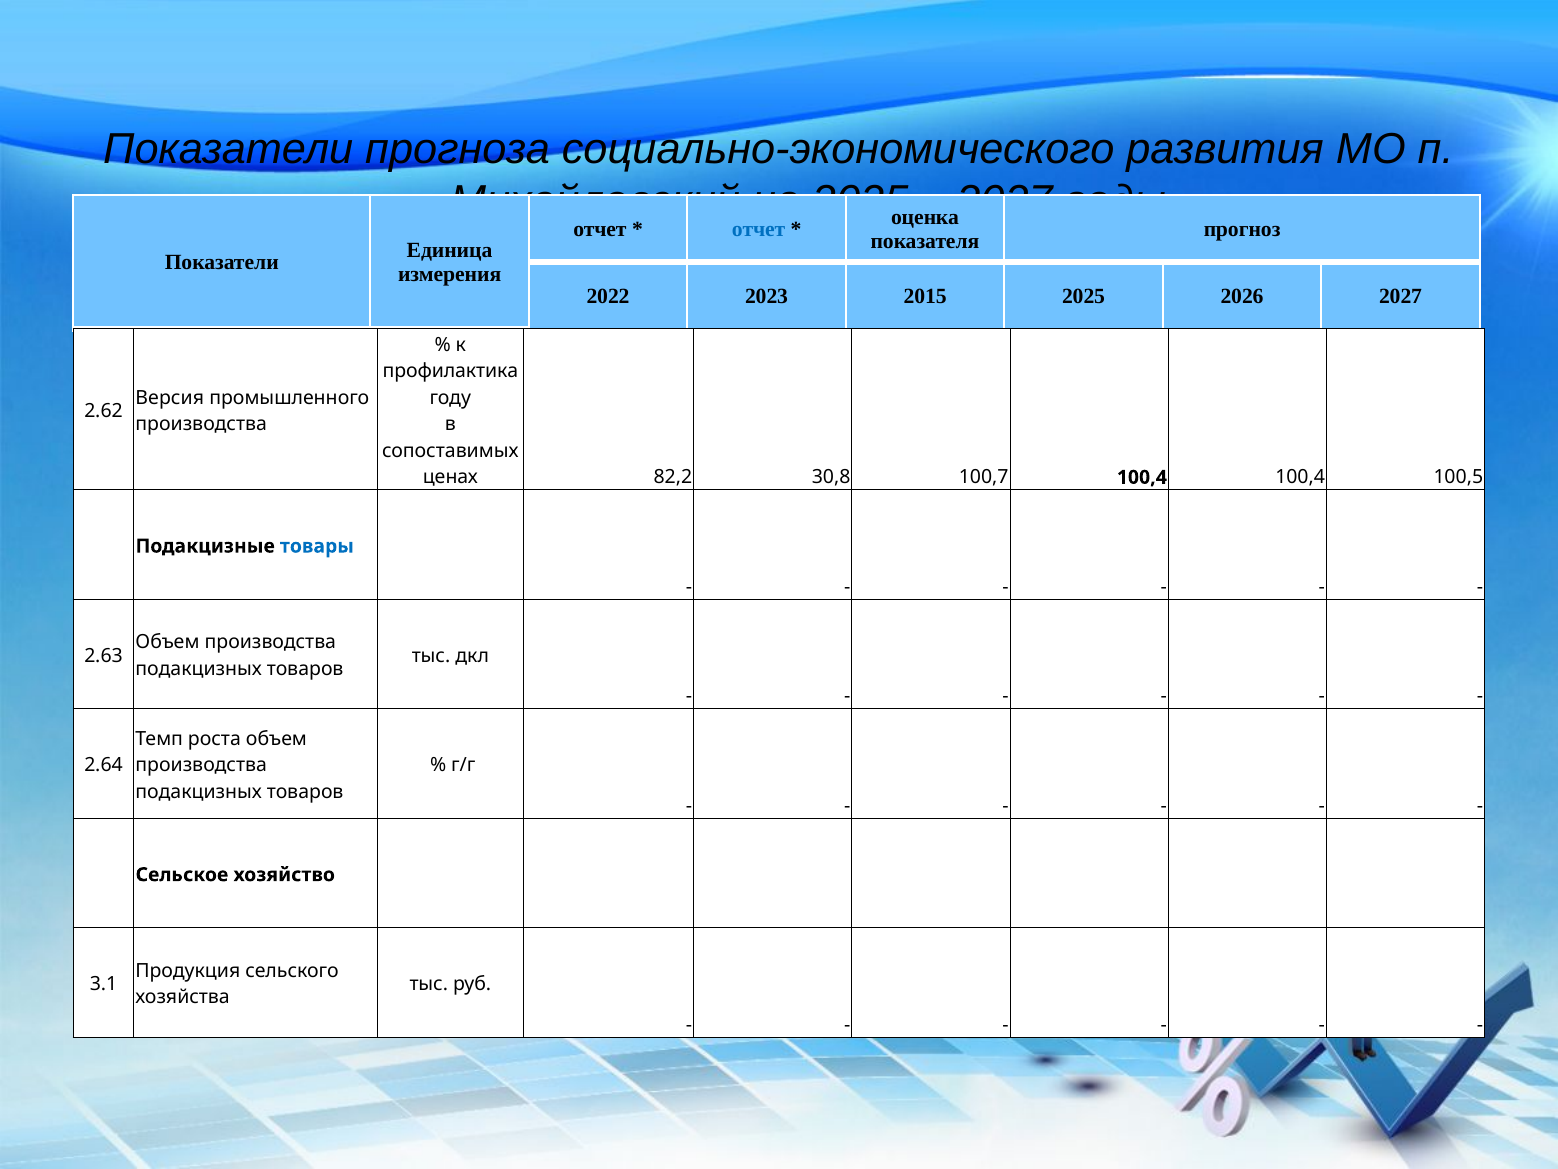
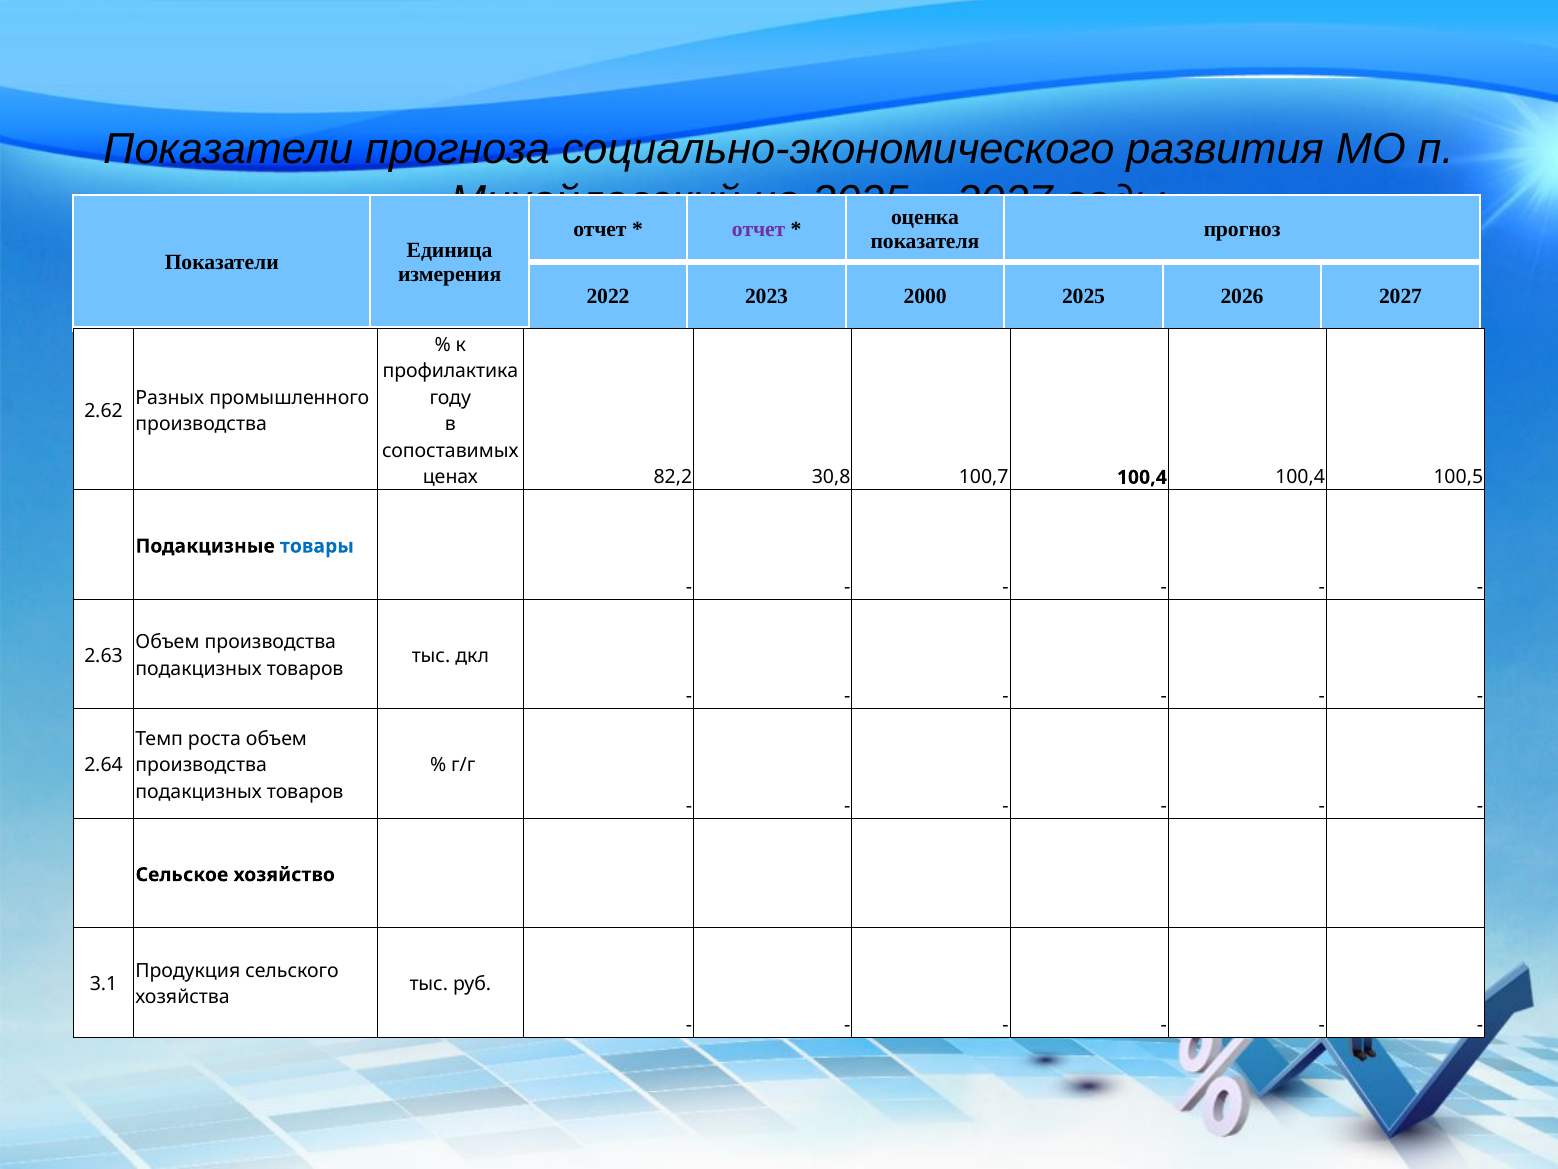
отчет at (759, 229) colour: blue -> purple
2015: 2015 -> 2000
Версия: Версия -> Разных
